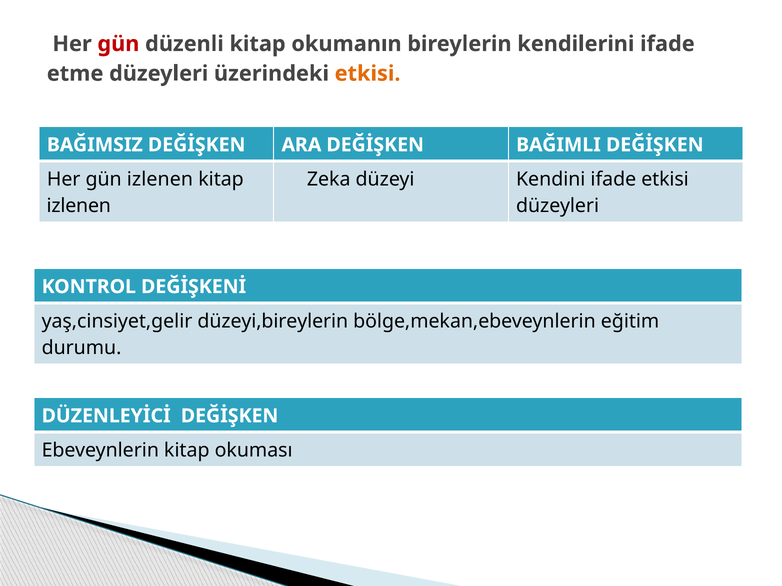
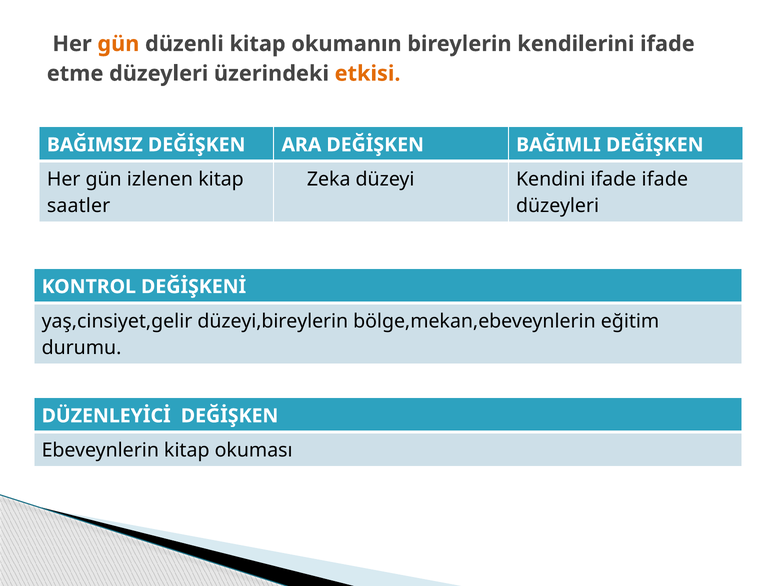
gün at (118, 44) colour: red -> orange
ifade etkisi: etkisi -> ifade
izlenen at (79, 206): izlenen -> saatler
